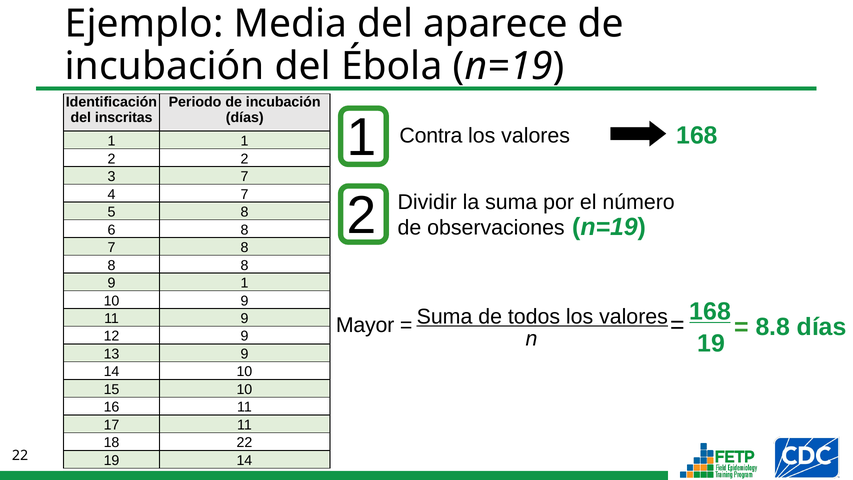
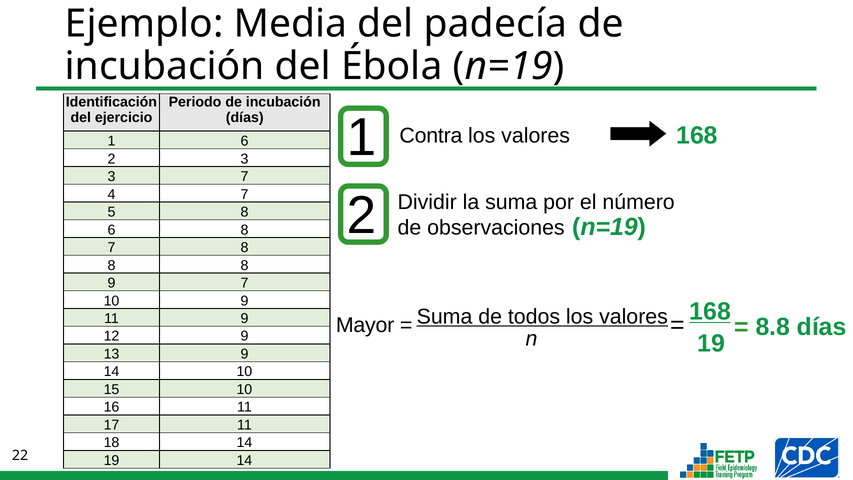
aparece: aparece -> padecía
inscritas: inscritas -> ejercicio
1 1: 1 -> 6
2 2: 2 -> 3
9 1: 1 -> 7
18 22: 22 -> 14
